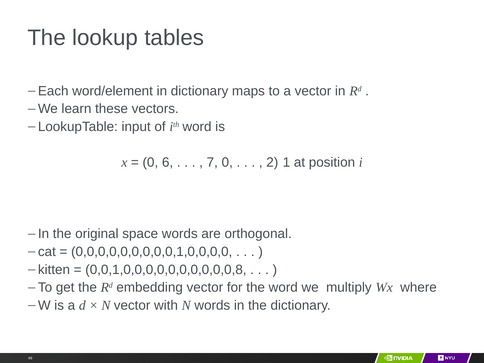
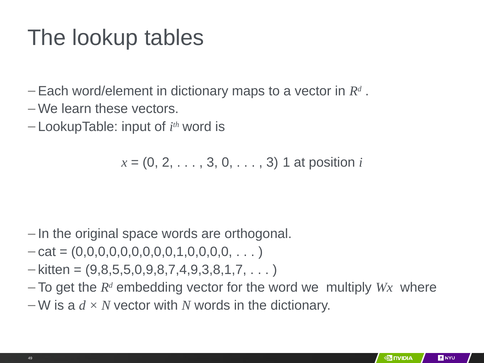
6: 6 -> 2
7 at (212, 162): 7 -> 3
2 at (272, 162): 2 -> 3
0,0,1,0,0,0,0,0,0,0,0,0,0,8: 0,0,1,0,0,0,0,0,0,0,0,0,0,8 -> 9,8,5,5,0,9,8,7,4,9,3,8,1,7
